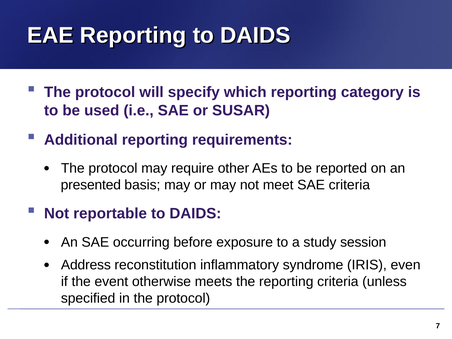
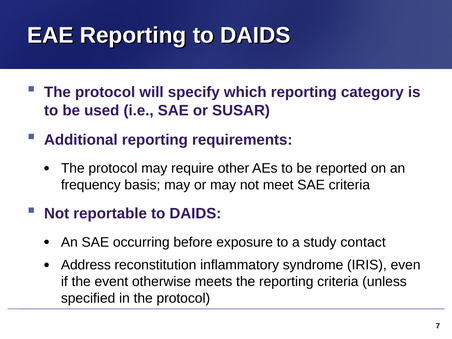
presented: presented -> frequency
session: session -> contact
